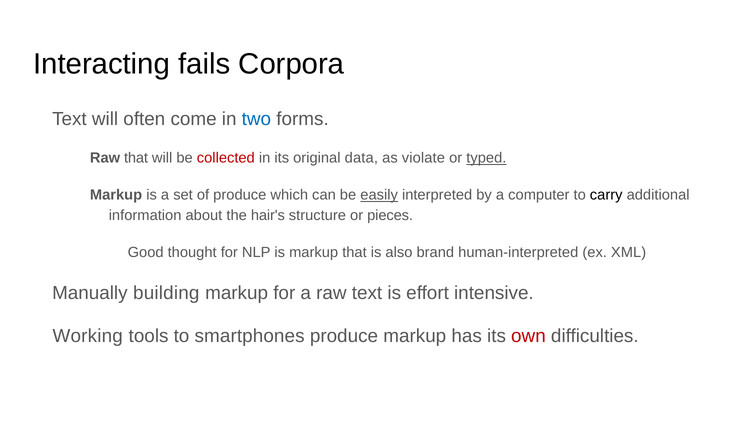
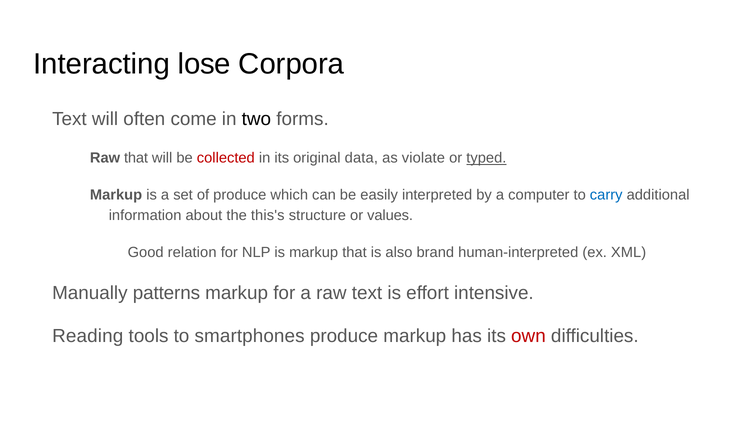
fails: fails -> lose
two colour: blue -> black
easily underline: present -> none
carry colour: black -> blue
hair's: hair's -> this's
pieces: pieces -> values
thought: thought -> relation
building: building -> patterns
Working: Working -> Reading
